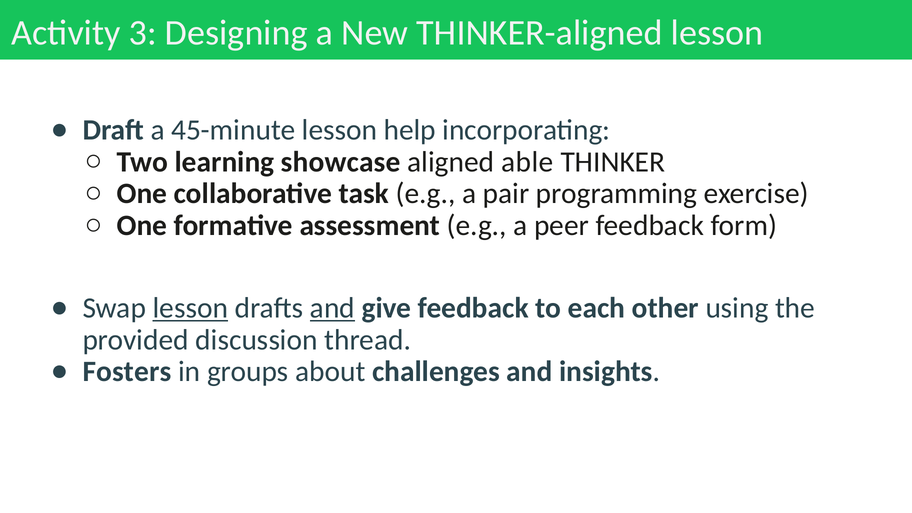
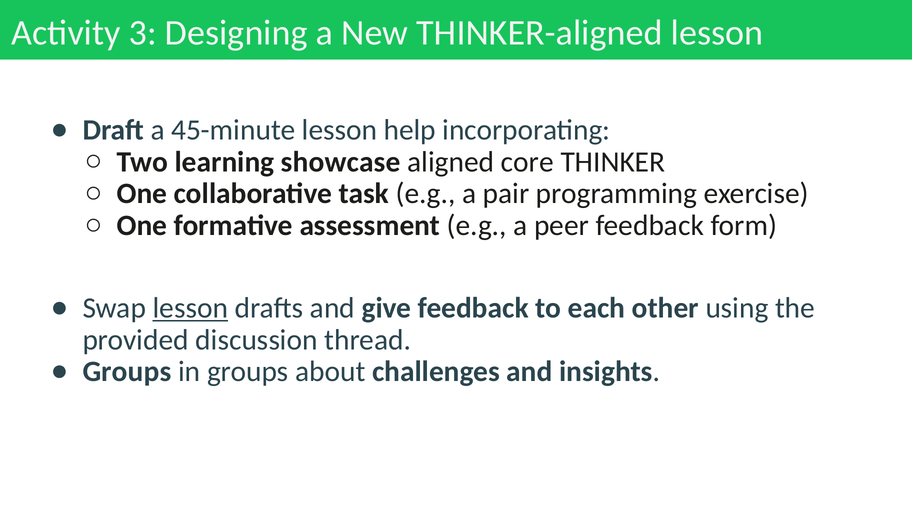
able: able -> core
and at (332, 308) underline: present -> none
Fosters at (127, 372): Fosters -> Groups
